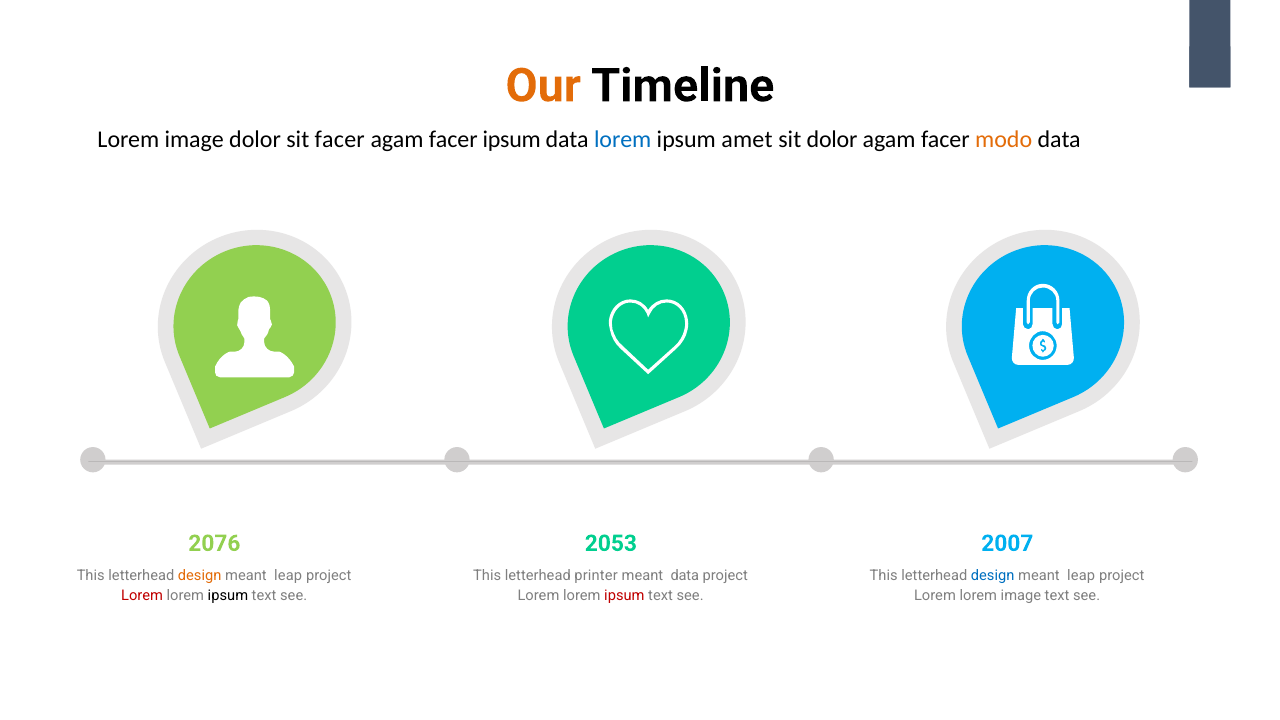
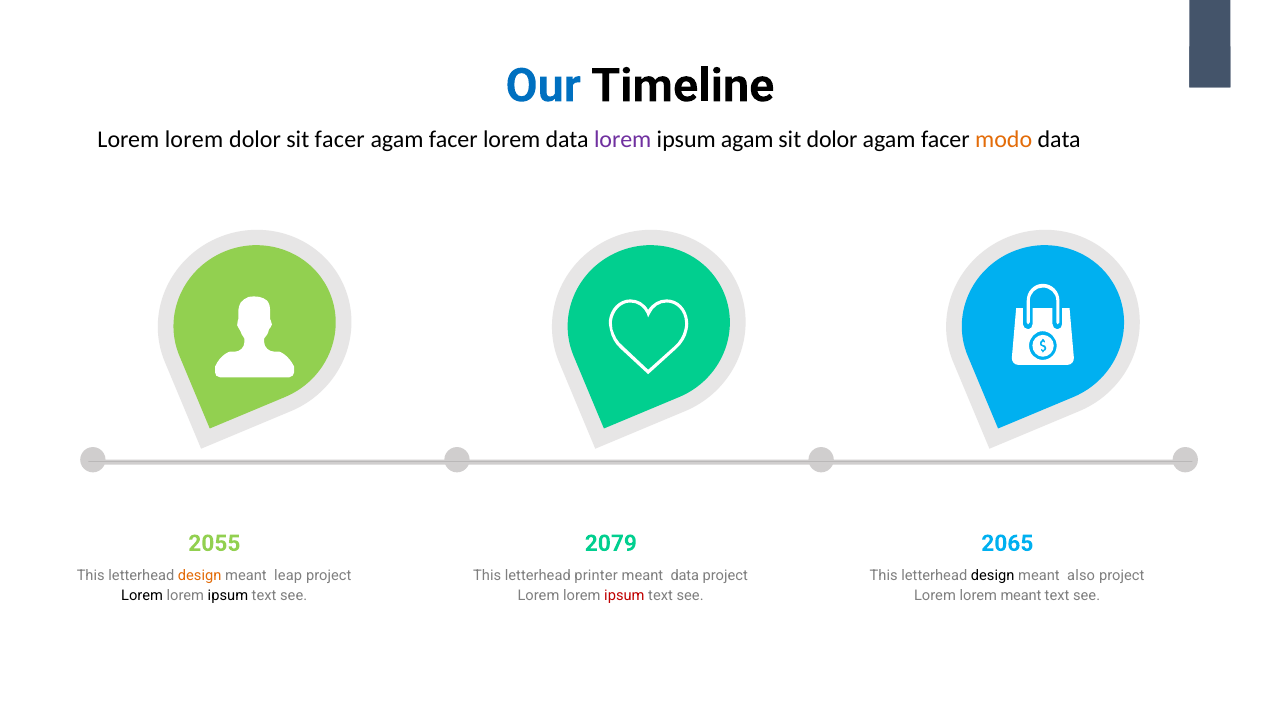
Our colour: orange -> blue
image at (194, 140): image -> lorem
facer ipsum: ipsum -> lorem
lorem at (623, 140) colour: blue -> purple
ipsum amet: amet -> agam
2076: 2076 -> 2055
2053: 2053 -> 2079
2007: 2007 -> 2065
design at (993, 576) colour: blue -> black
leap at (1081, 576): leap -> also
Lorem at (142, 596) colour: red -> black
Lorem lorem image: image -> meant
